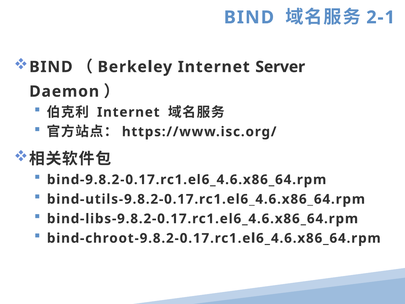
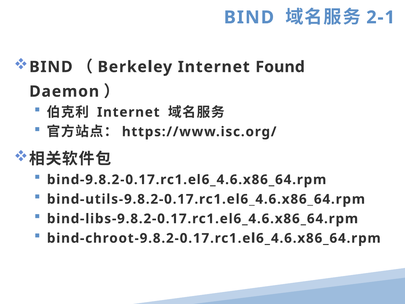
Server: Server -> Found
